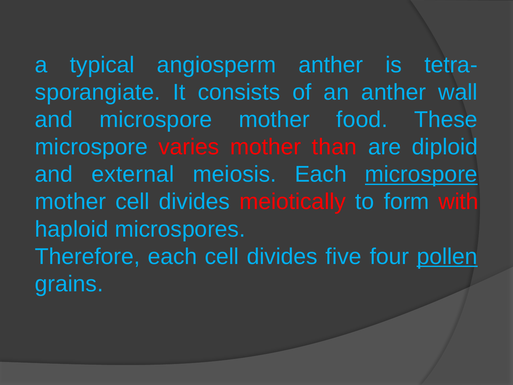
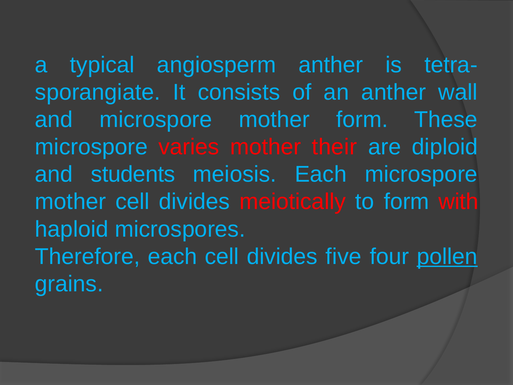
mother food: food -> form
than: than -> their
external: external -> students
microspore at (421, 174) underline: present -> none
